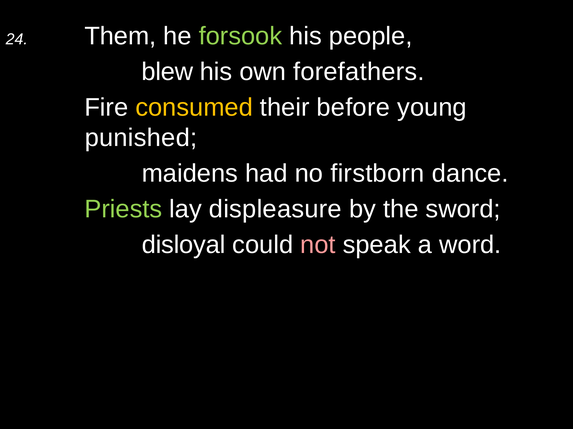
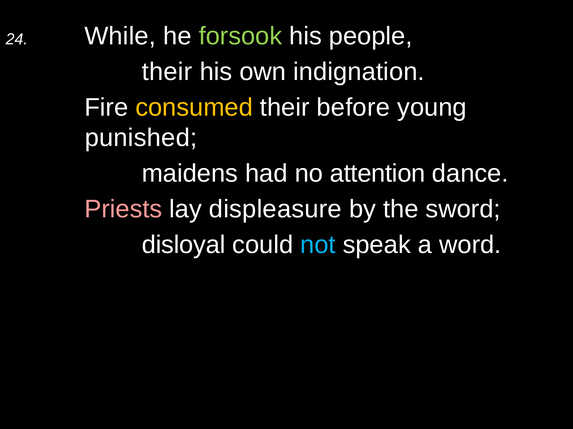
Them: Them -> While
blew at (167, 72): blew -> their
forefathers: forefathers -> indignation
firstborn: firstborn -> attention
Priests colour: light green -> pink
not colour: pink -> light blue
